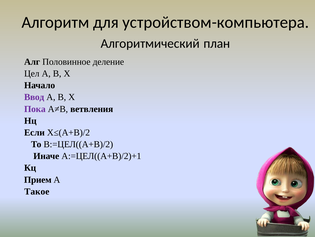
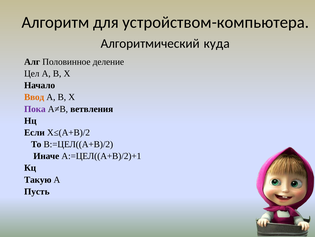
план: план -> куда
Ввод colour: purple -> orange
Прием: Прием -> Такую
Такое: Такое -> Пусть
